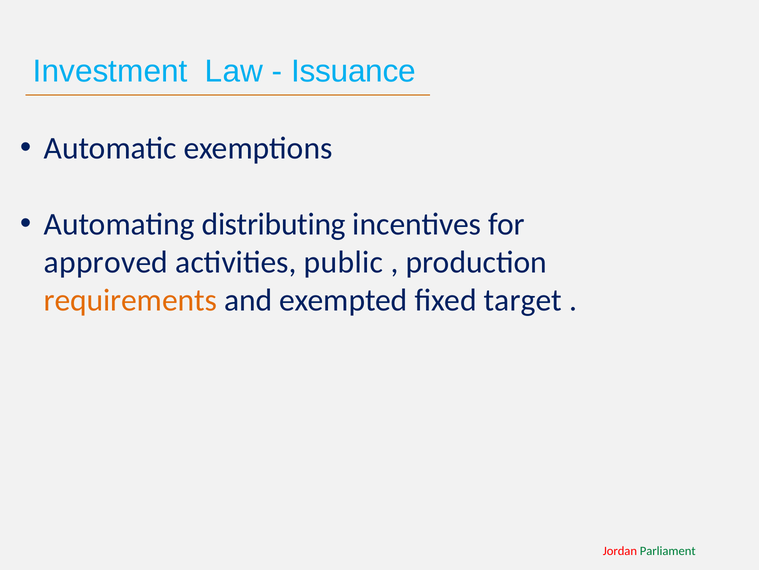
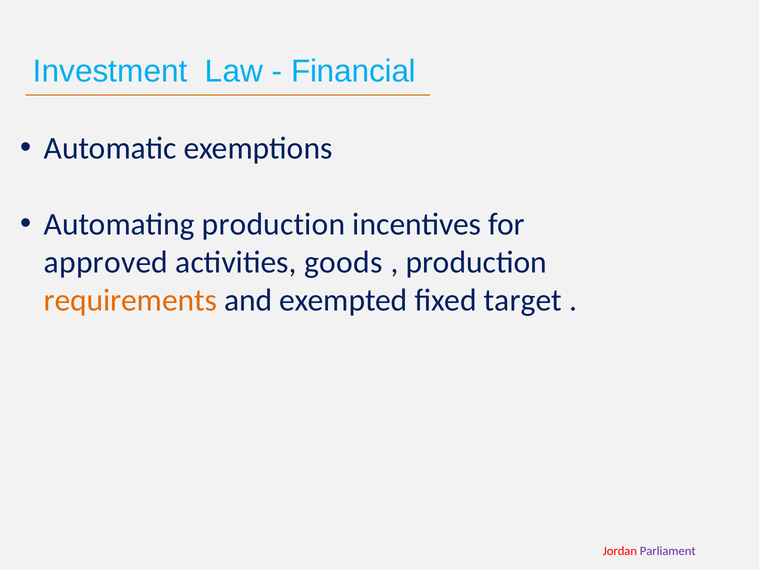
Issuance: Issuance -> Financial
Automating distributing: distributing -> production
public: public -> goods
Parliament colour: green -> purple
